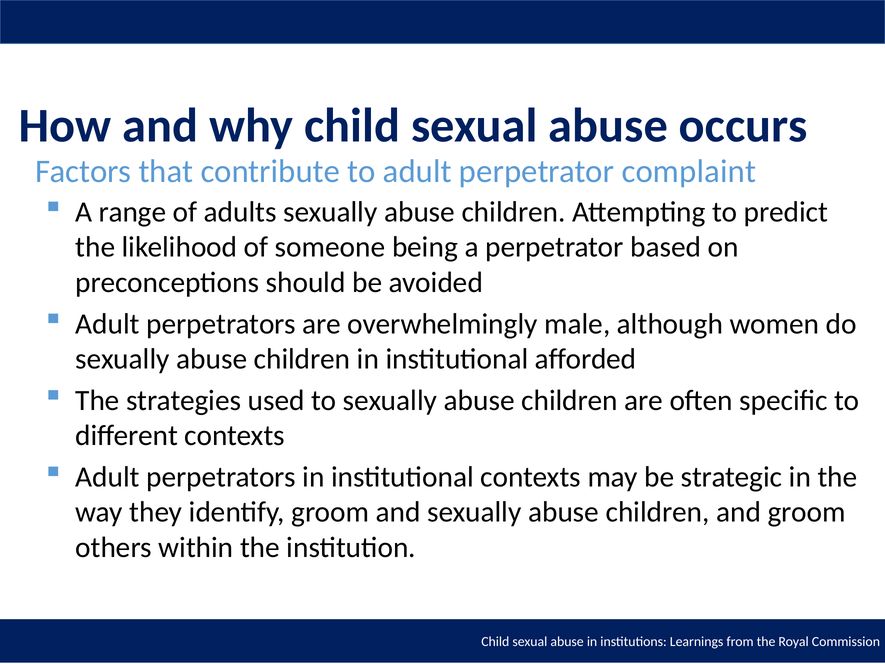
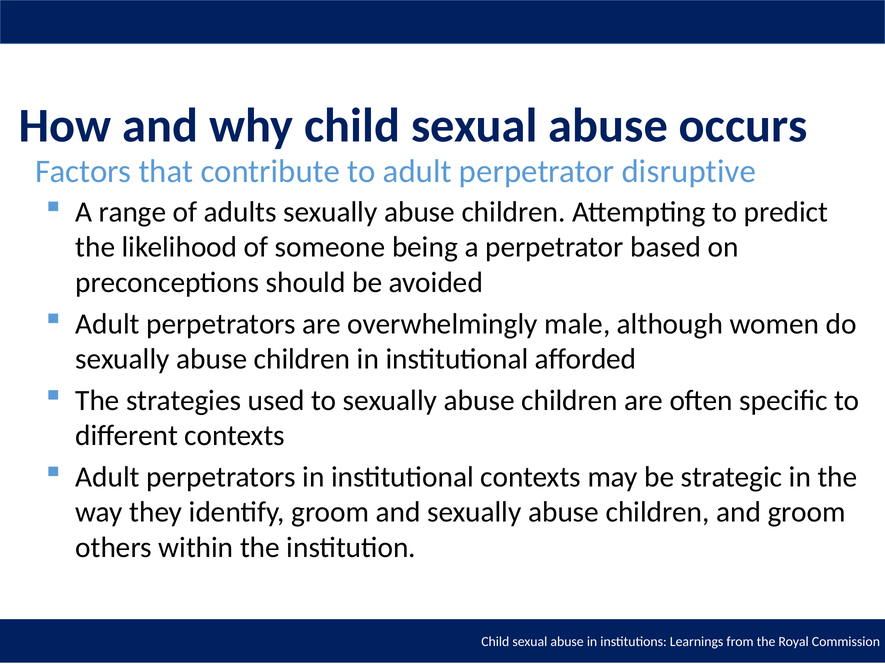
complaint: complaint -> disruptive
